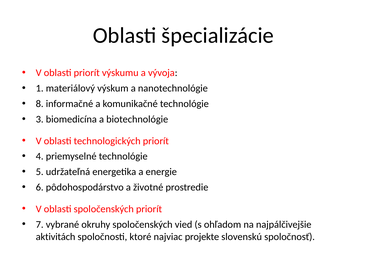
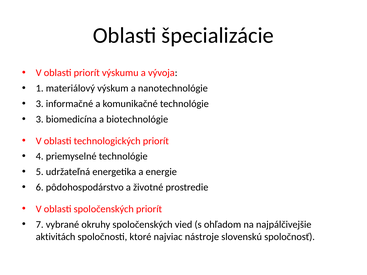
8 at (40, 104): 8 -> 3
projekte: projekte -> nástroje
